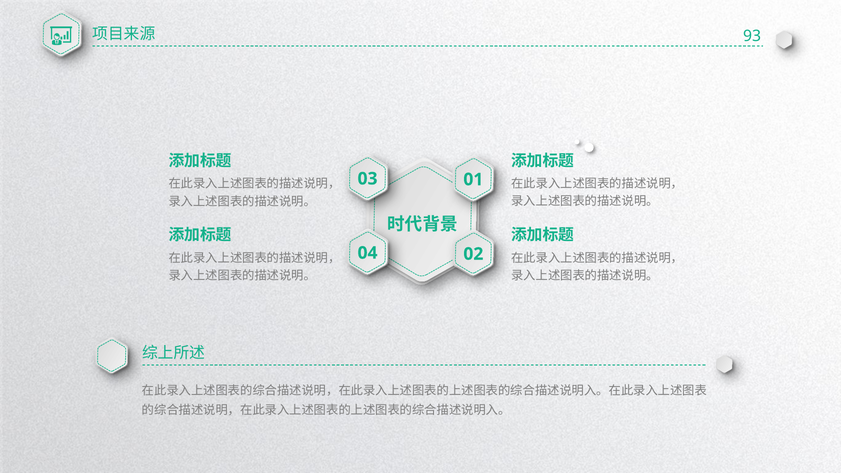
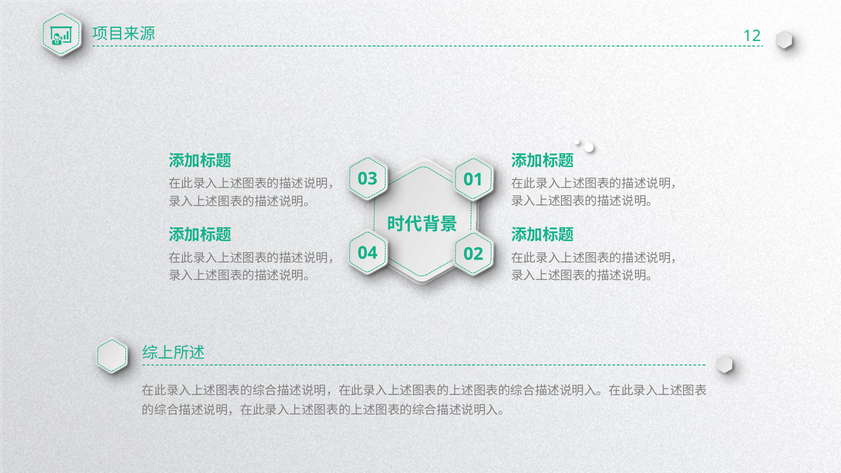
93: 93 -> 12
